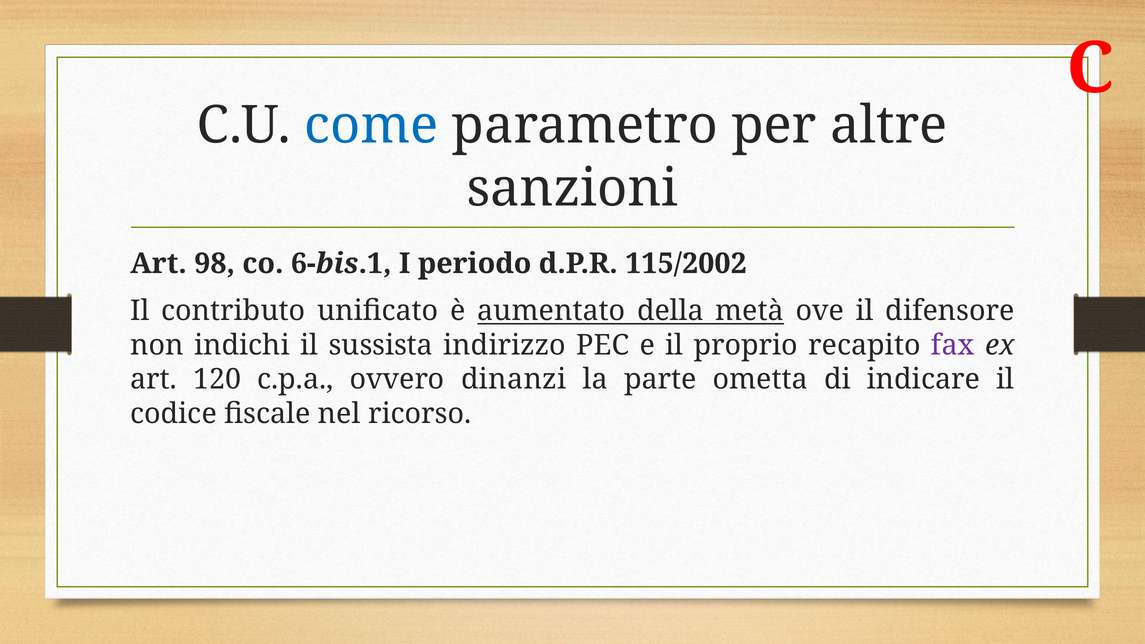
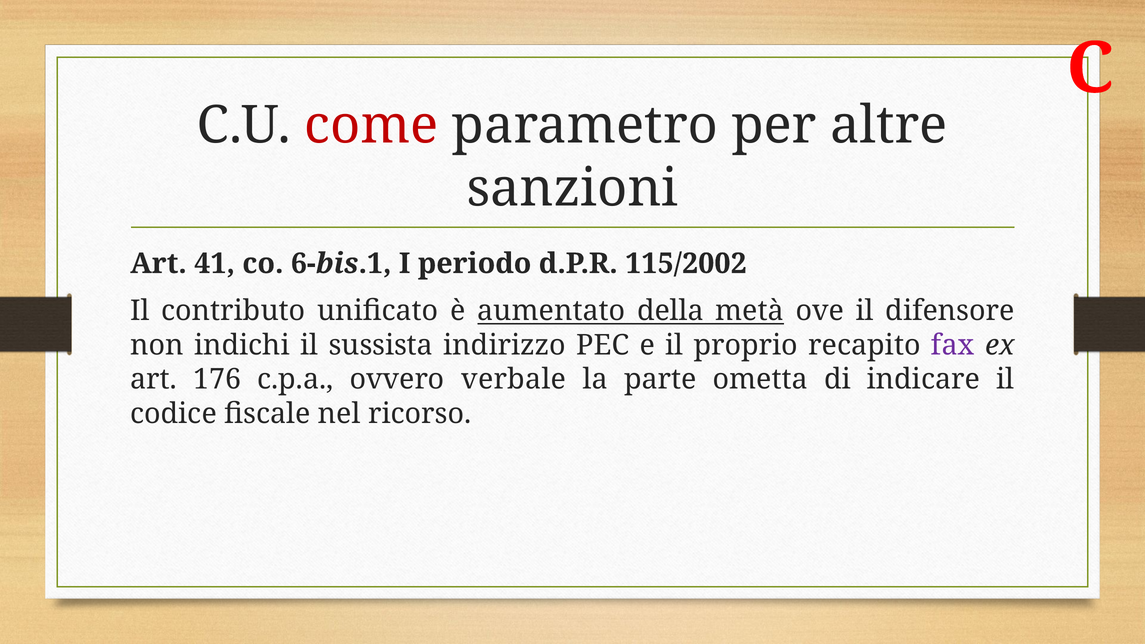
come colour: blue -> red
98: 98 -> 41
120: 120 -> 176
dinanzi: dinanzi -> verbale
